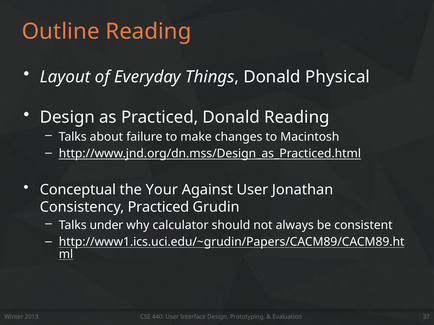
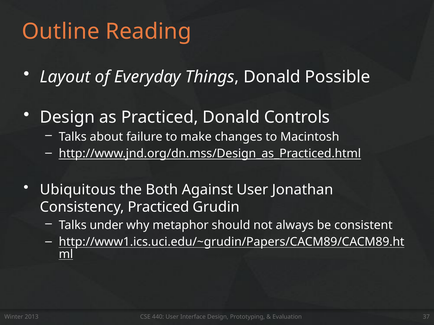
Physical: Physical -> Possible
Donald Reading: Reading -> Controls
Conceptual: Conceptual -> Ubiquitous
Your: Your -> Both
calculator: calculator -> metaphor
